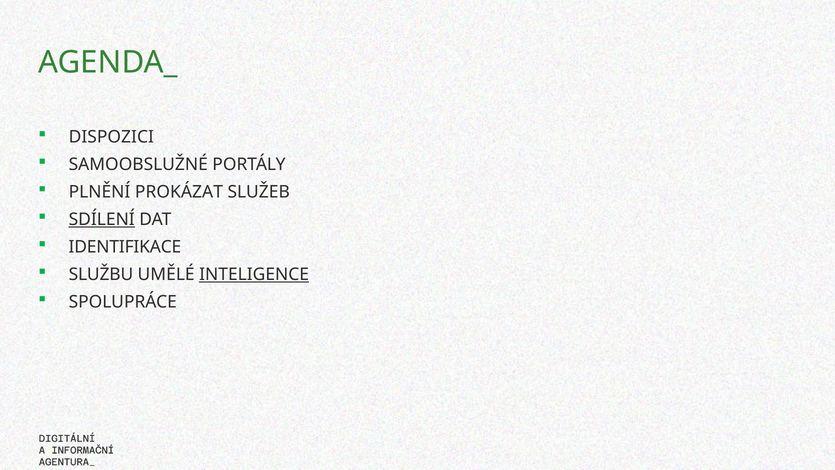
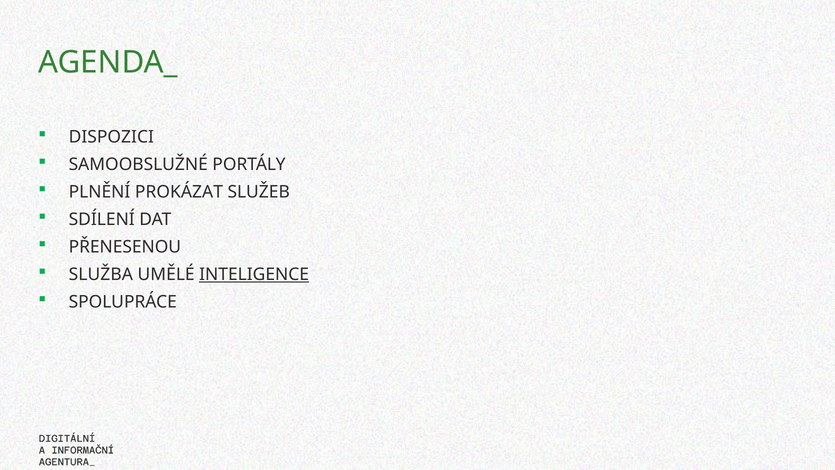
SDÍLENÍ underline: present -> none
IDENTIFIKACE: IDENTIFIKACE -> PŘENESENOU
SLUŽBU: SLUŽBU -> SLUŽBA
